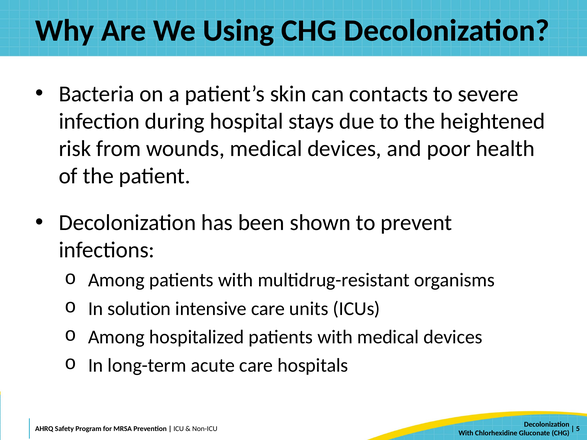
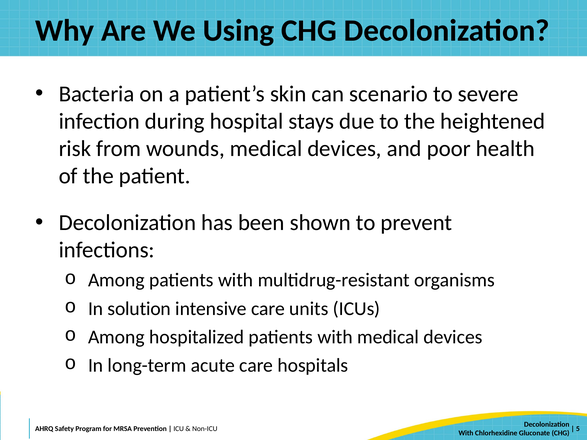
contacts: contacts -> scenario
